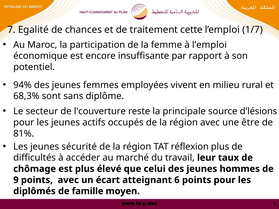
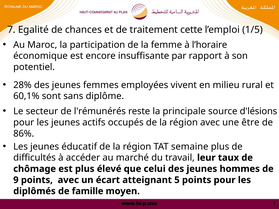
1/7: 1/7 -> 1/5
à l’emploi: l’emploi -> l’horaire
94%: 94% -> 28%
68,3%: 68,3% -> 60,1%
l'couverture: l'couverture -> l'rémunérés
81%: 81% -> 86%
sécurité: sécurité -> éducatif
réflexion: réflexion -> semaine
6: 6 -> 5
